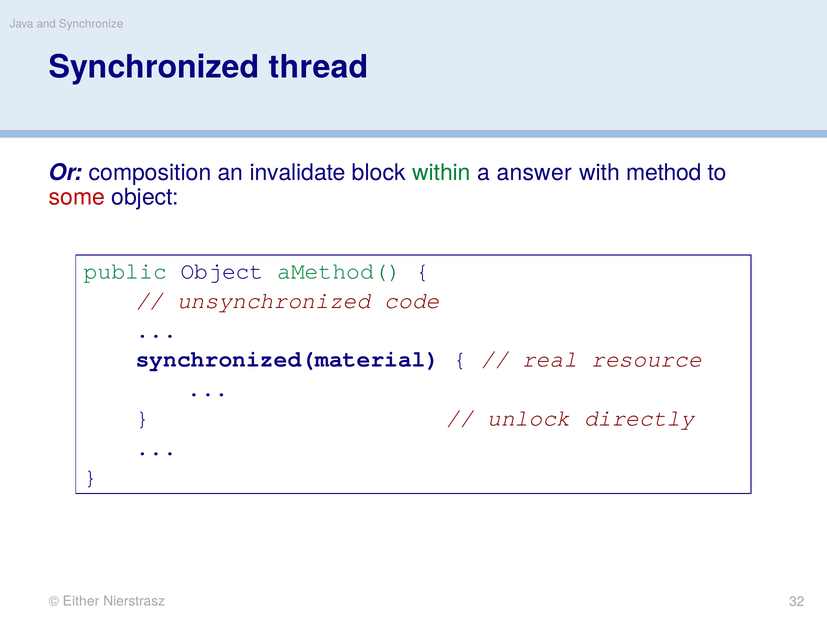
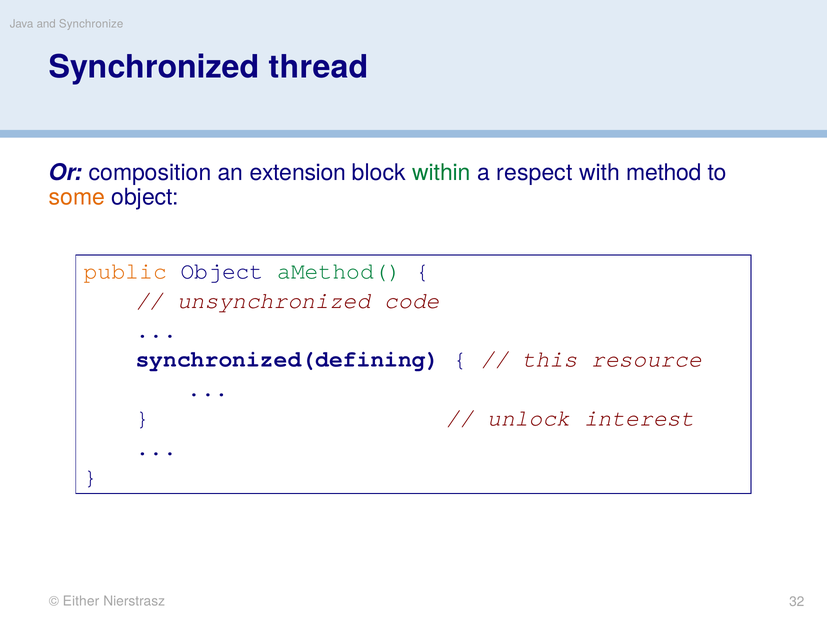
invalidate: invalidate -> extension
answer: answer -> respect
some colour: red -> orange
public colour: green -> orange
synchronized(material: synchronized(material -> synchronized(defining
real: real -> this
directly: directly -> interest
